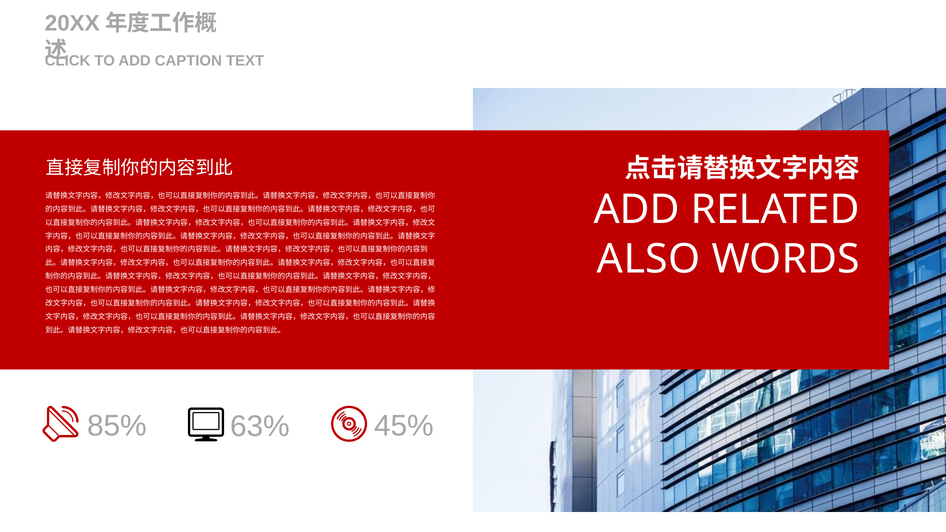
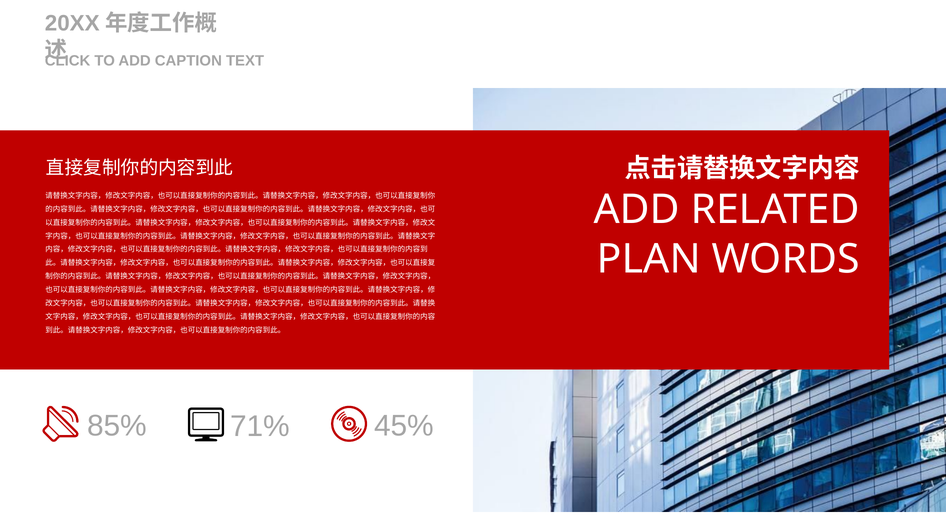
ALSO: ALSO -> PLAN
63%: 63% -> 71%
